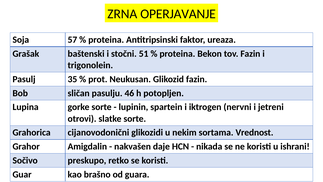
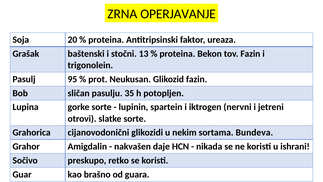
57: 57 -> 20
51: 51 -> 13
35: 35 -> 95
46: 46 -> 35
Vrednost: Vrednost -> Bundeva
